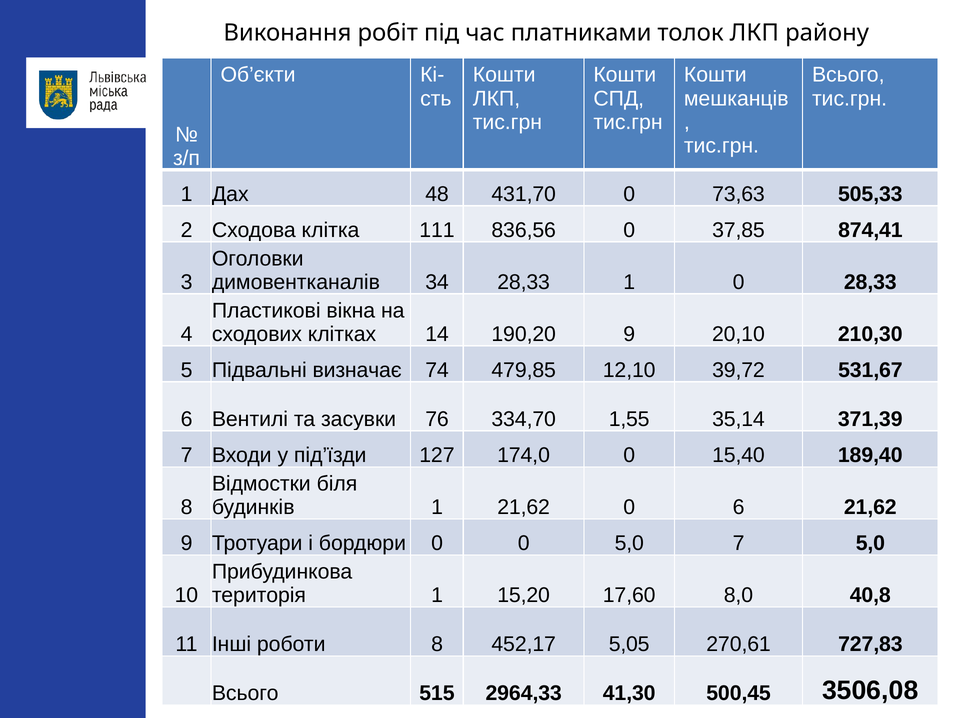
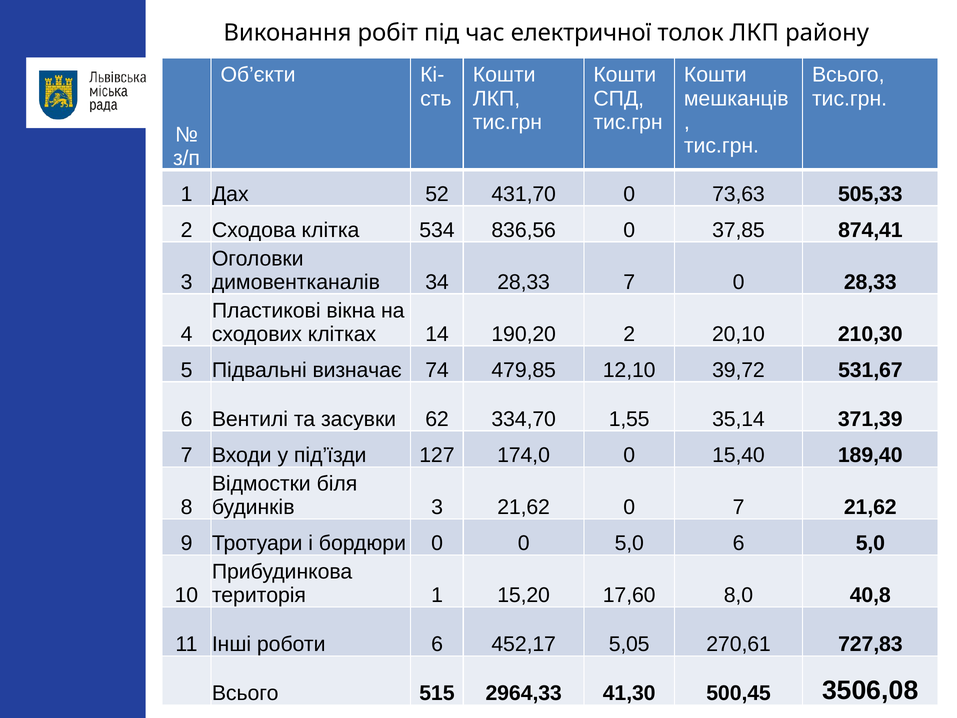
платниками: платниками -> електричної
48: 48 -> 52
111: 111 -> 534
28,33 1: 1 -> 7
190,20 9: 9 -> 2
76: 76 -> 62
будинків 1: 1 -> 3
0 6: 6 -> 7
5,0 7: 7 -> 6
роботи 8: 8 -> 6
